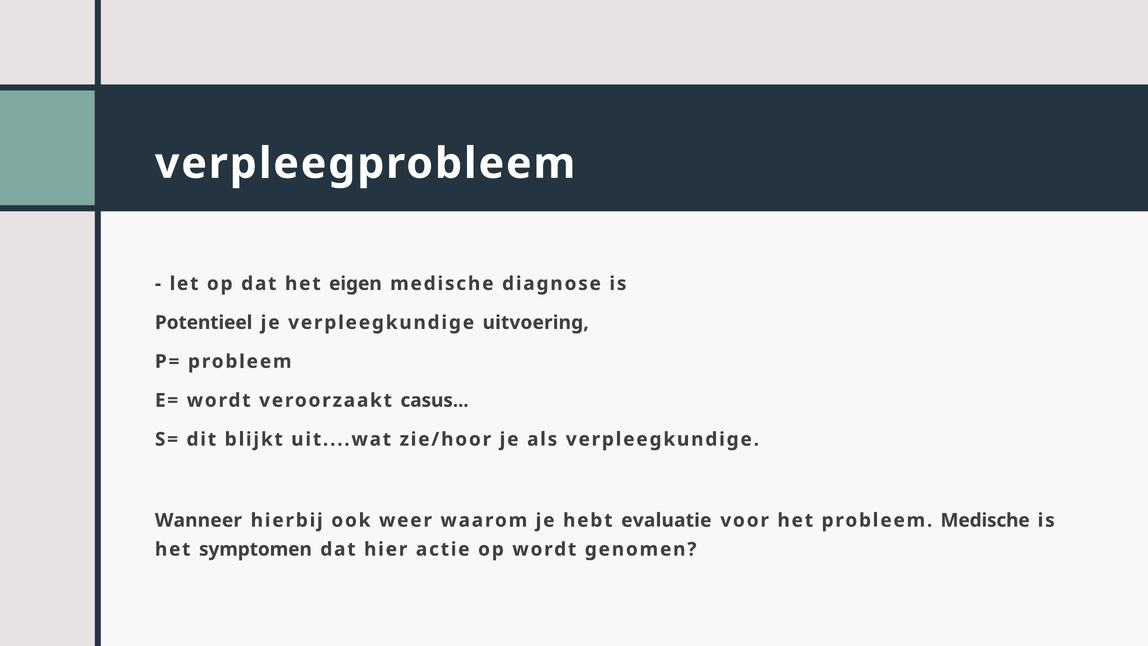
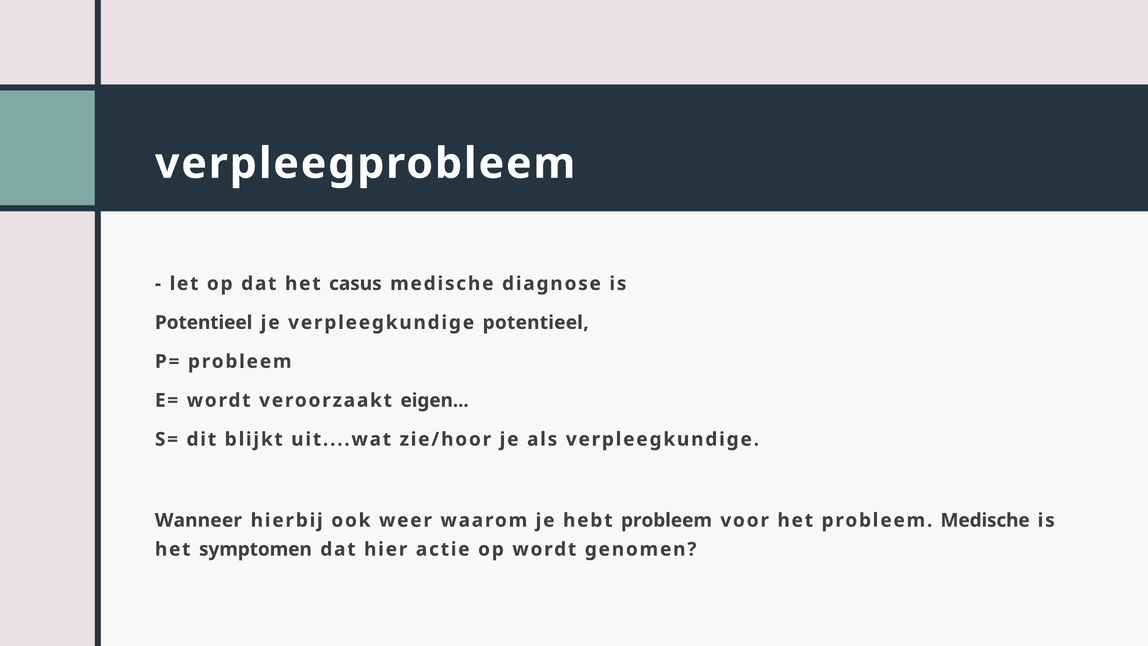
eigen: eigen -> casus
verpleegkundige uitvoering: uitvoering -> potentieel
casus: casus -> eigen
hebt evaluatie: evaluatie -> probleem
